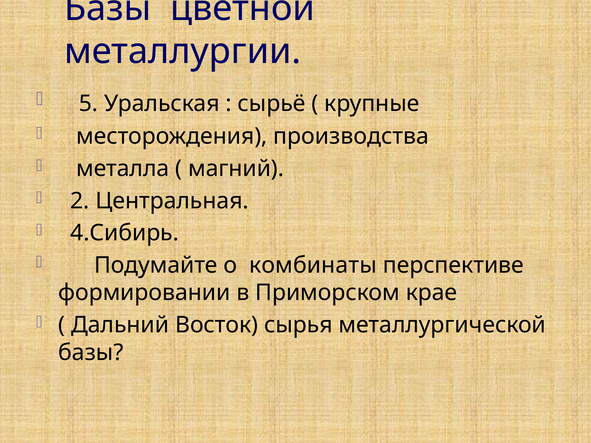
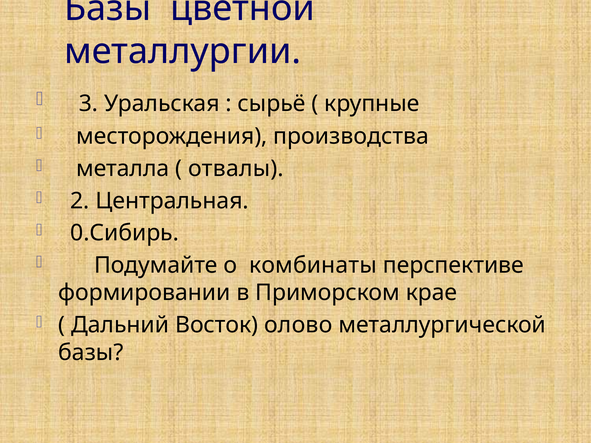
5: 5 -> 3
магний: магний -> отвалы
4.Сибирь: 4.Сибирь -> 0.Сибирь
сырья: сырья -> олово
